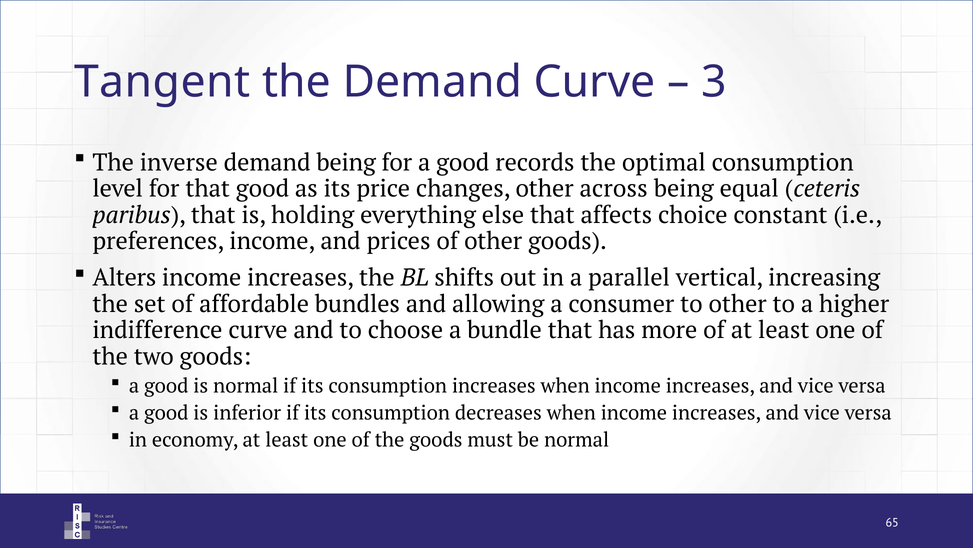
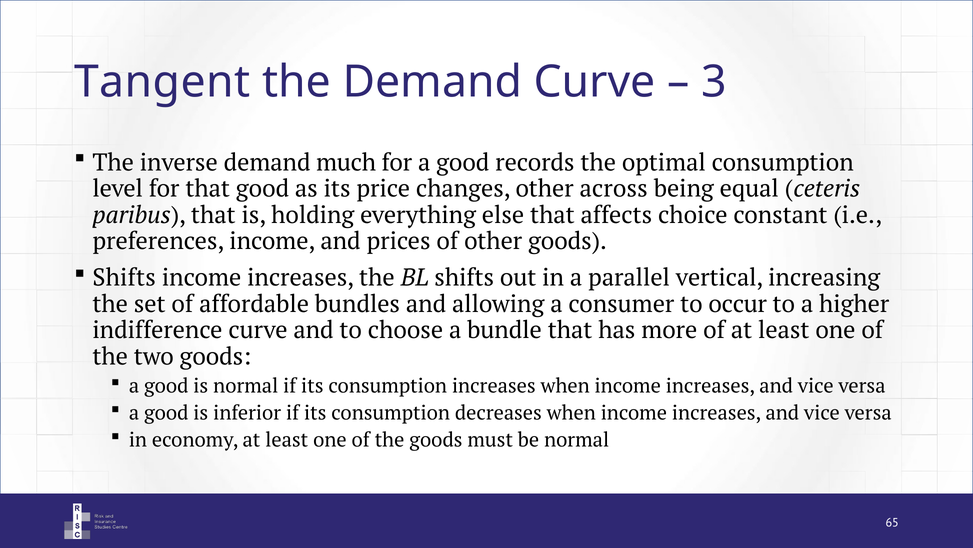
demand being: being -> much
Alters at (124, 278): Alters -> Shifts
to other: other -> occur
